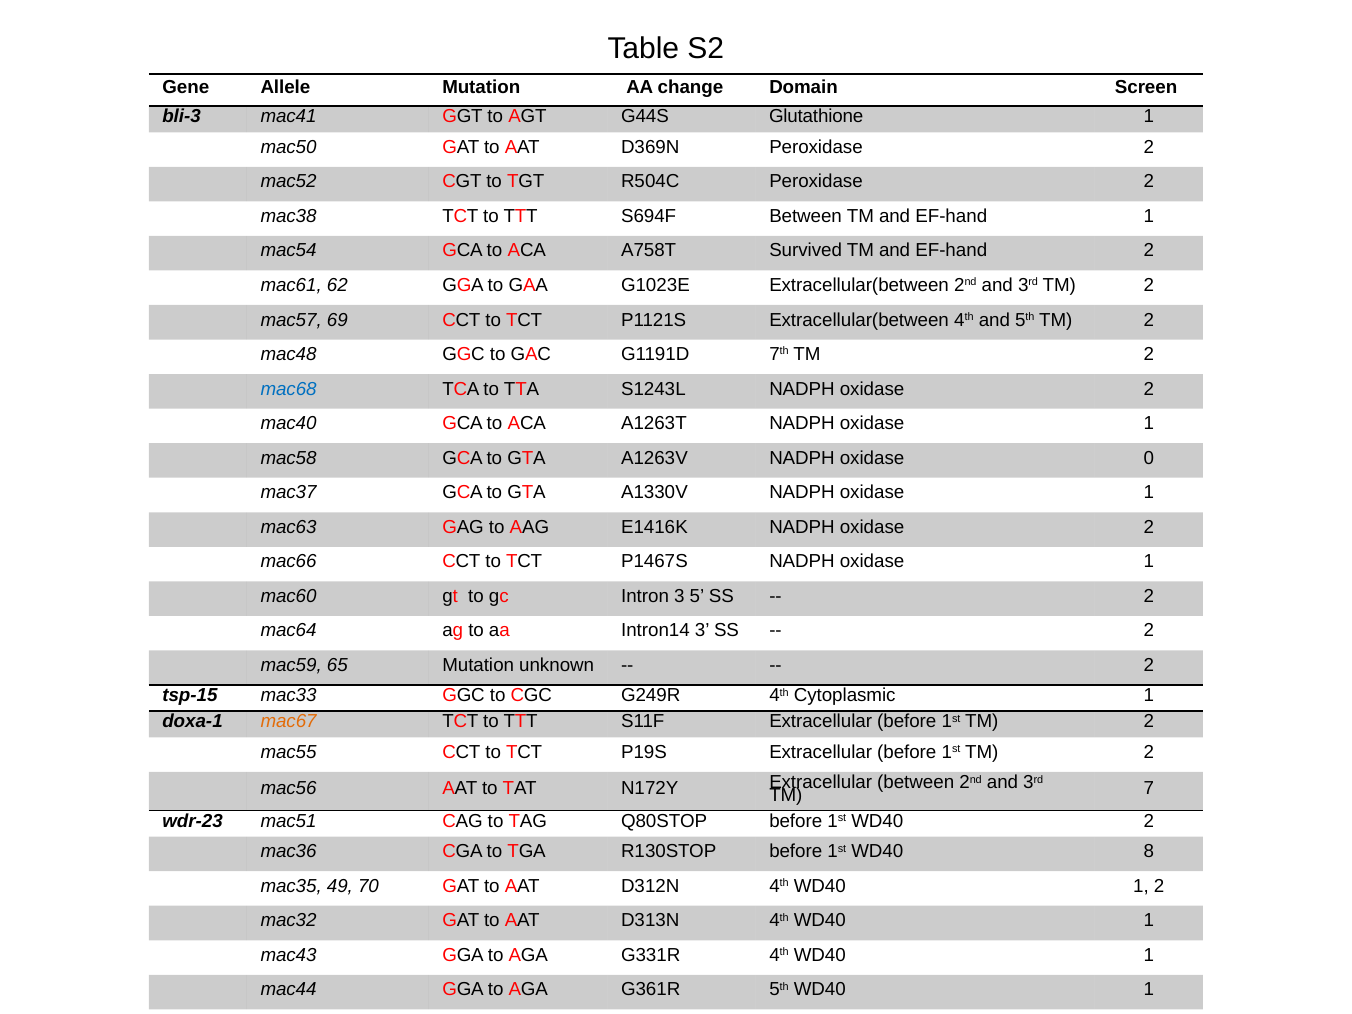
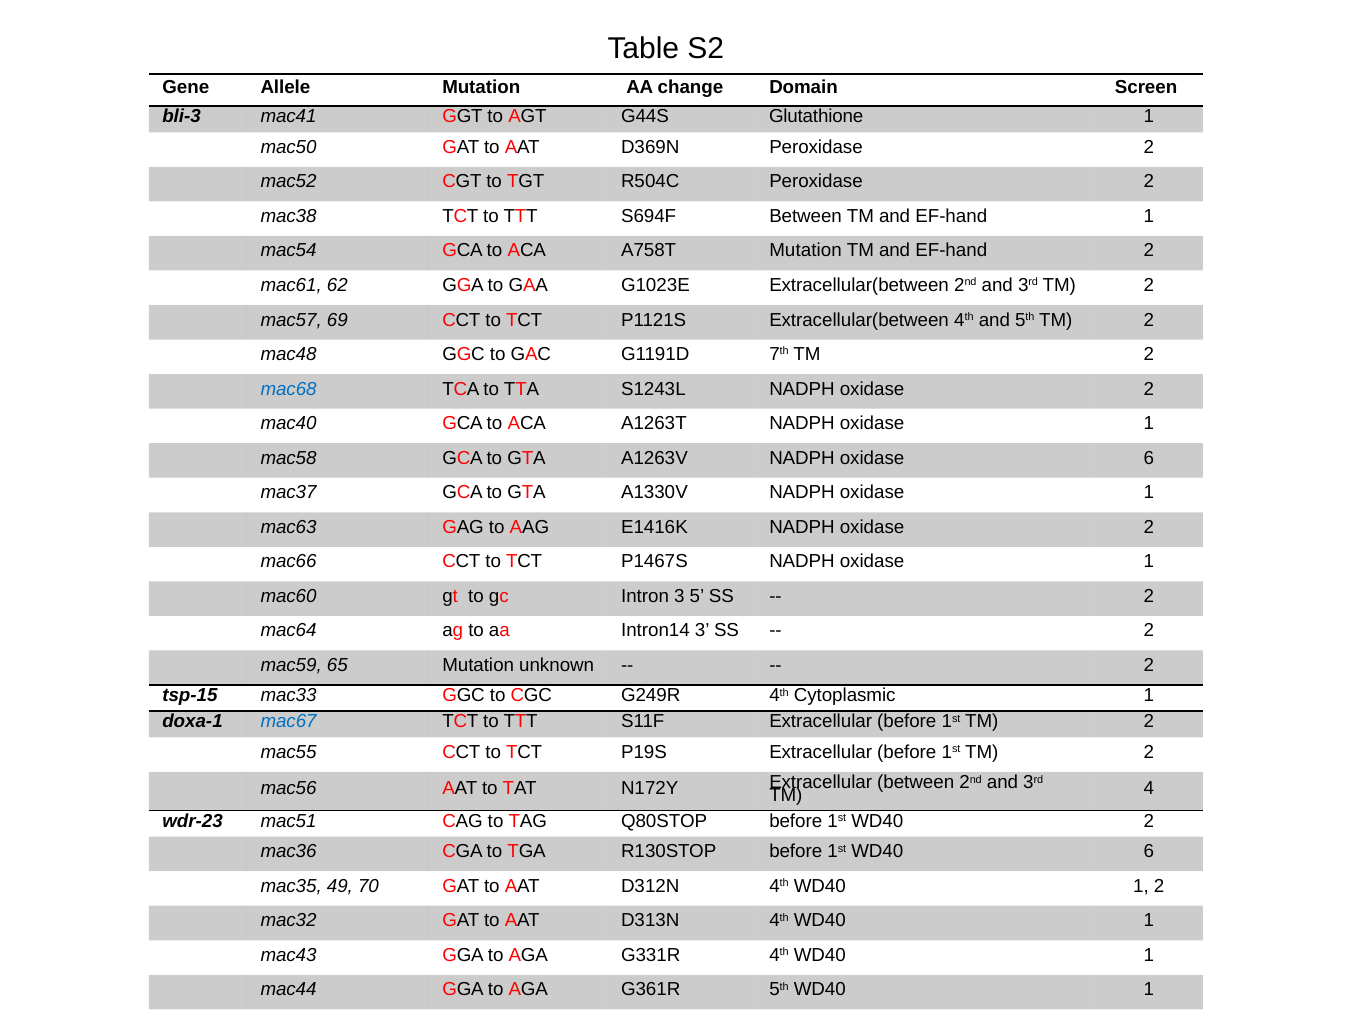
A758T Survived: Survived -> Mutation
oxidase 0: 0 -> 6
mac67 colour: orange -> blue
7: 7 -> 4
WD40 8: 8 -> 6
